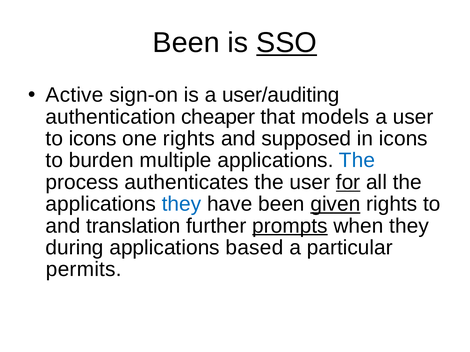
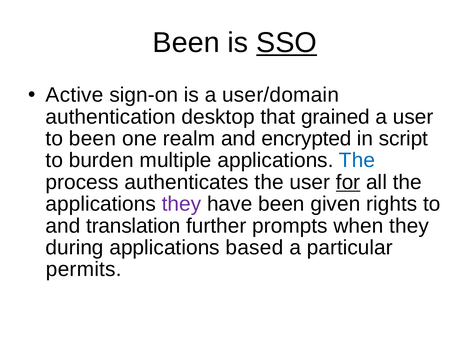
user/auditing: user/auditing -> user/domain
cheaper: cheaper -> desktop
models: models -> grained
to icons: icons -> been
one rights: rights -> realm
supposed: supposed -> encrypted
in icons: icons -> script
they at (181, 204) colour: blue -> purple
given underline: present -> none
prompts underline: present -> none
